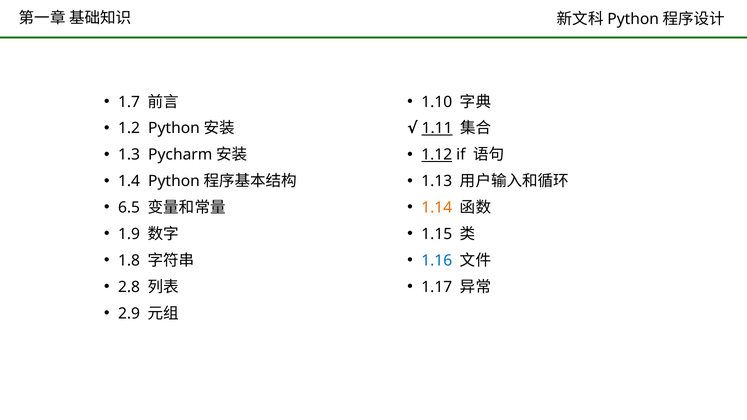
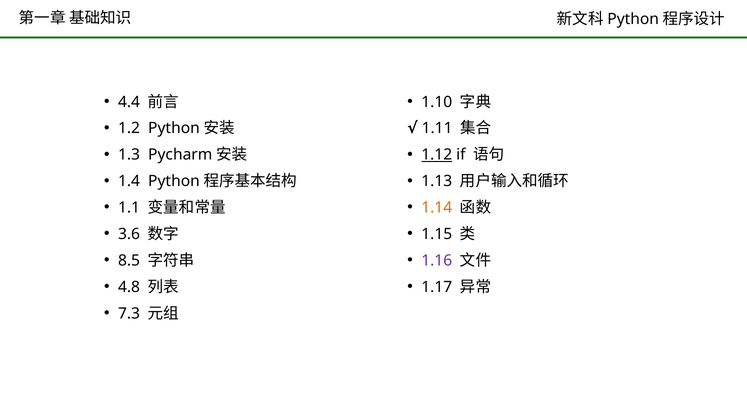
1.7: 1.7 -> 4.4
1.11 underline: present -> none
6.5: 6.5 -> 1.1
1.9: 1.9 -> 3.6
1.8: 1.8 -> 8.5
1.16 colour: blue -> purple
2.8: 2.8 -> 4.8
2.9: 2.9 -> 7.3
